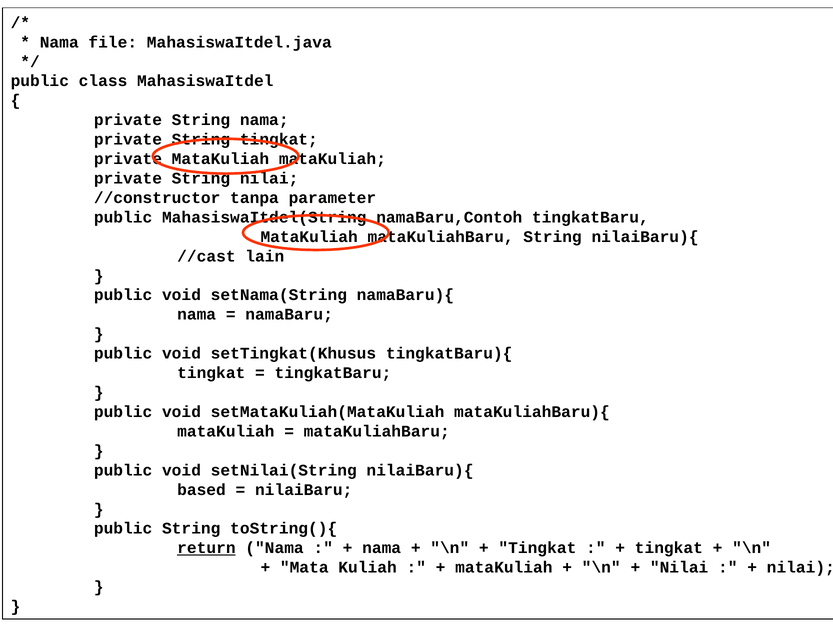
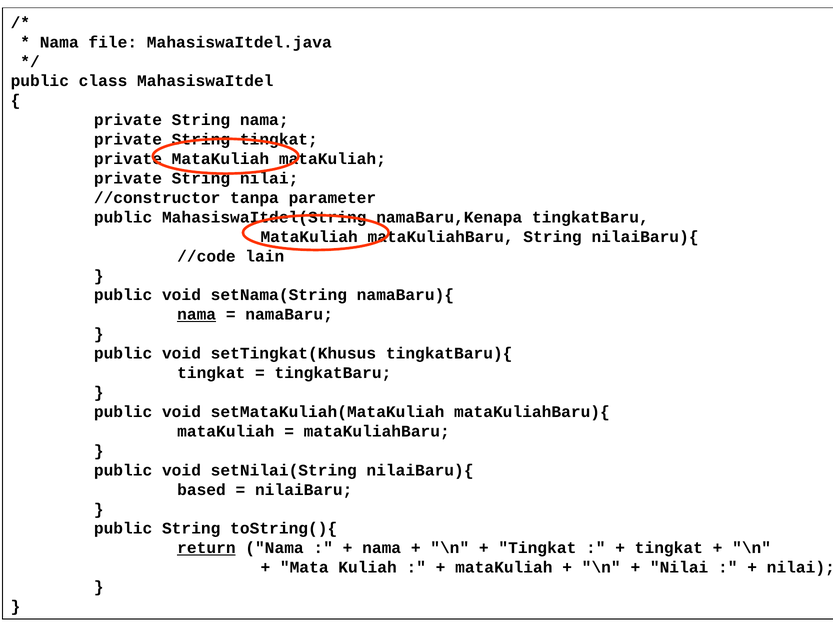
namaBaru,Contoh: namaBaru,Contoh -> namaBaru,Kenapa
//cast: //cast -> //code
nama at (197, 314) underline: none -> present
